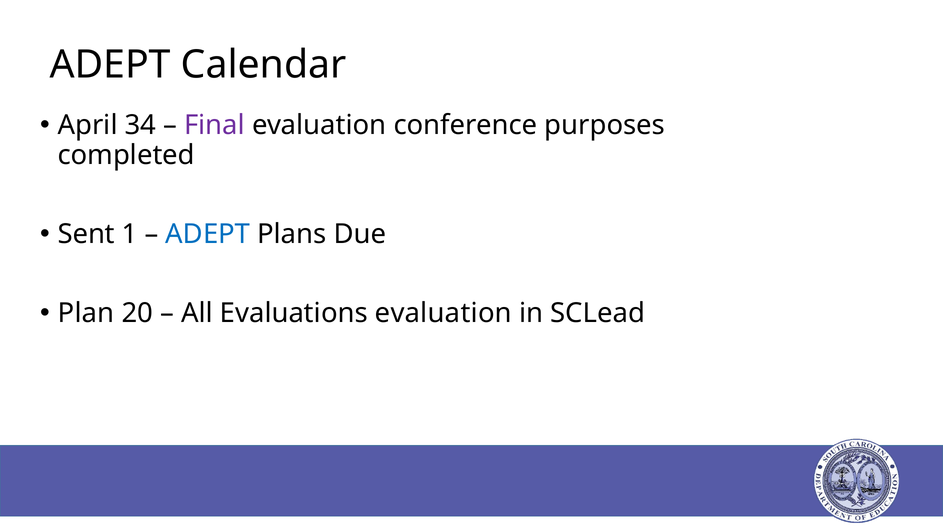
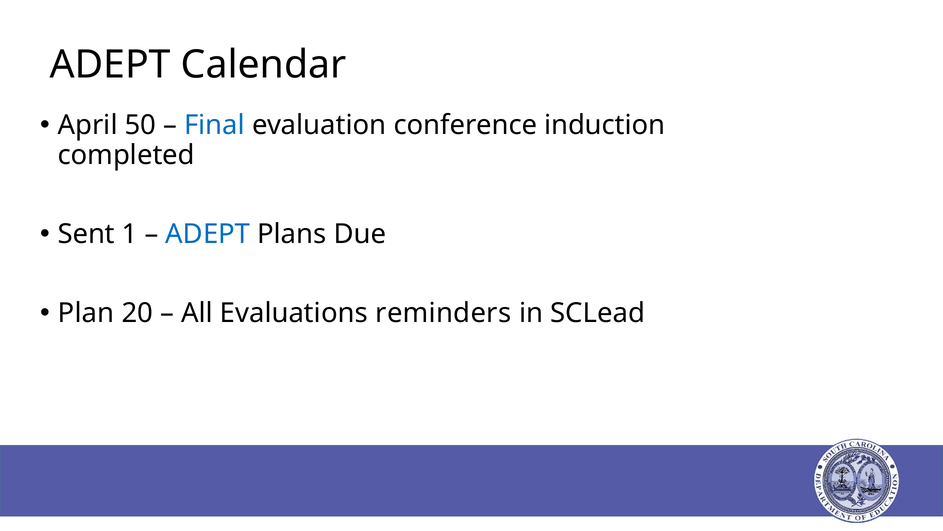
34: 34 -> 50
Final colour: purple -> blue
purposes: purposes -> induction
Evaluations evaluation: evaluation -> reminders
